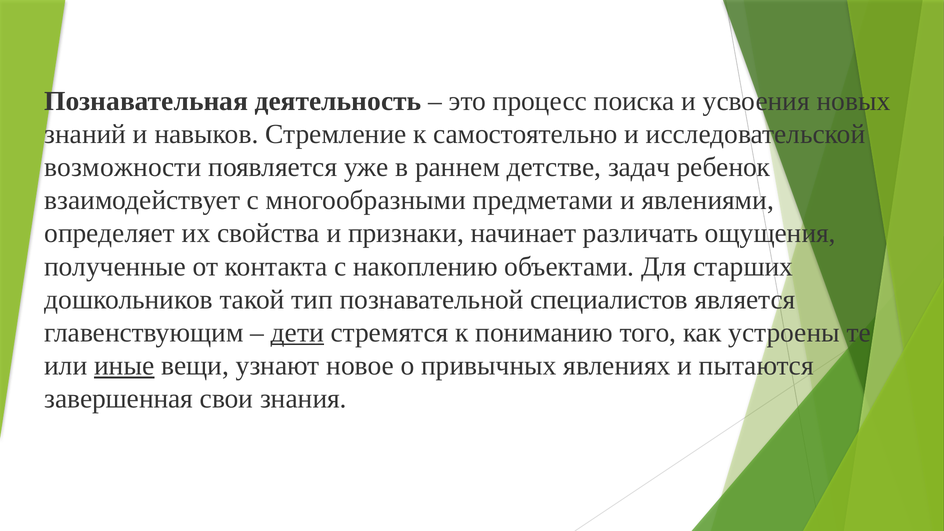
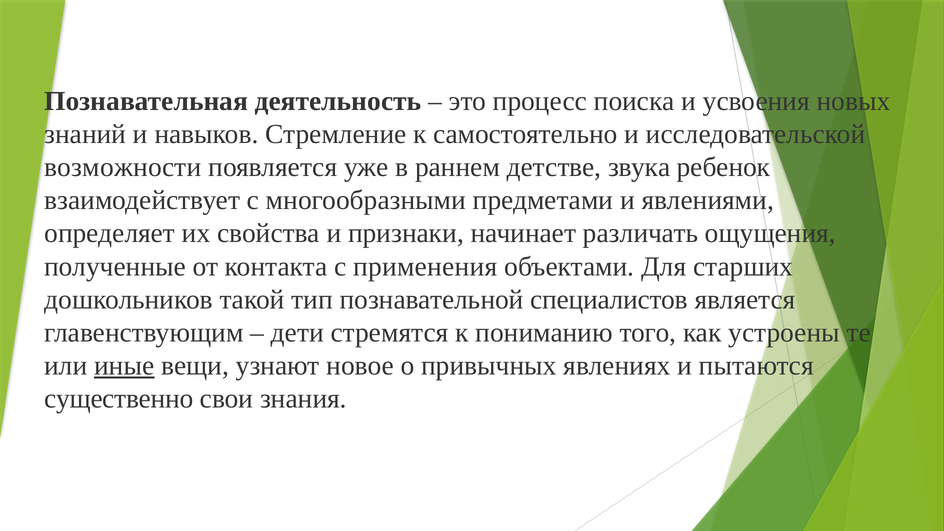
задач: задач -> звука
накоплению: накоплению -> применения
дети underline: present -> none
завершенная: завершенная -> существенно
